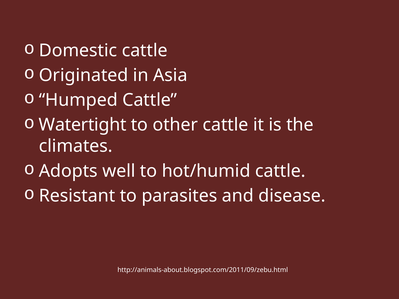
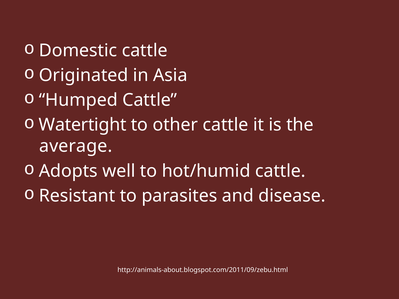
climates: climates -> average
